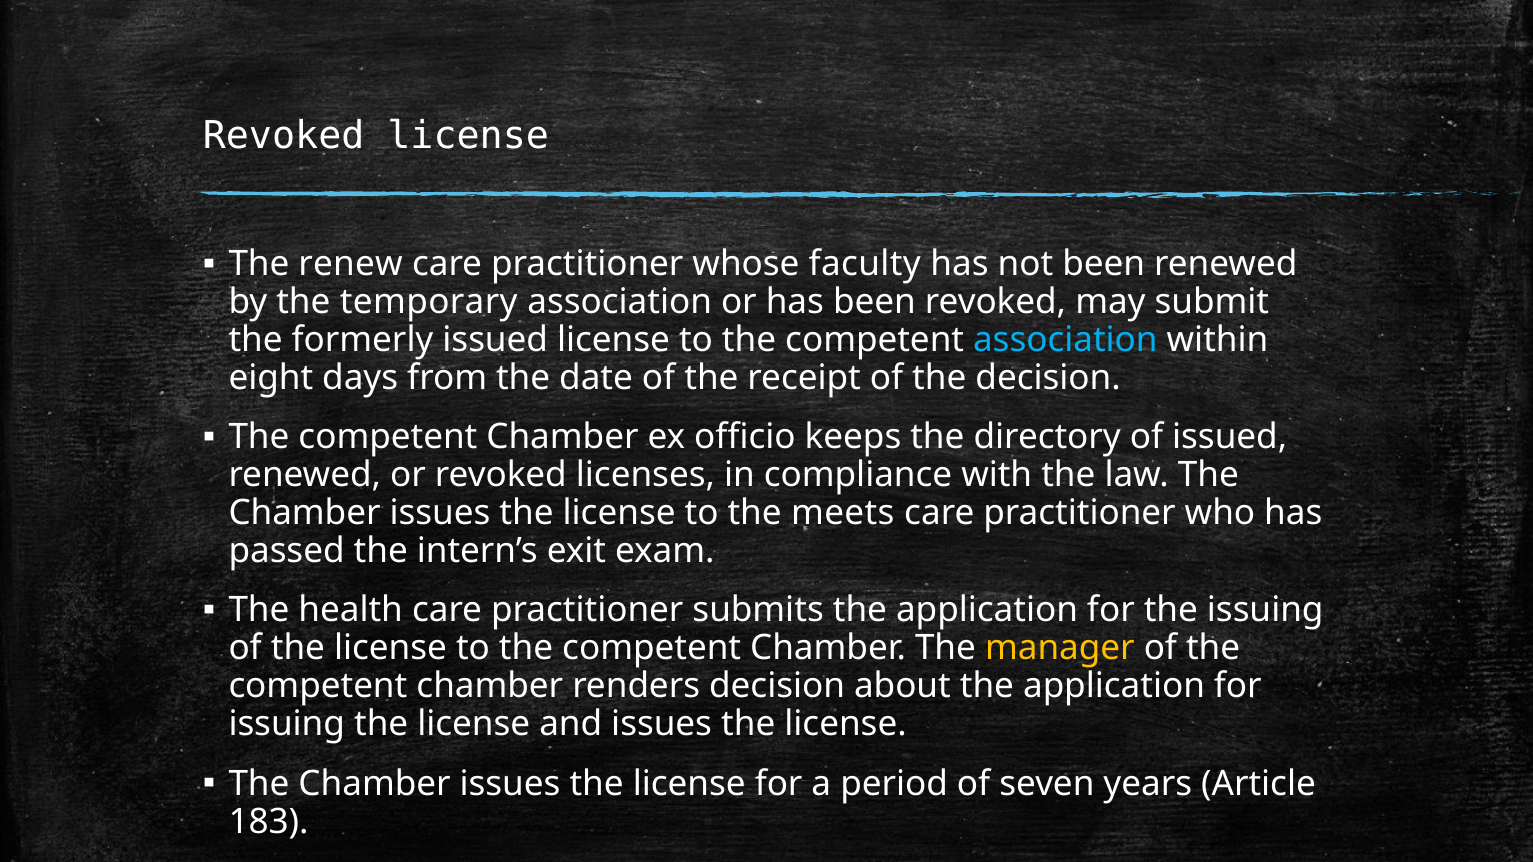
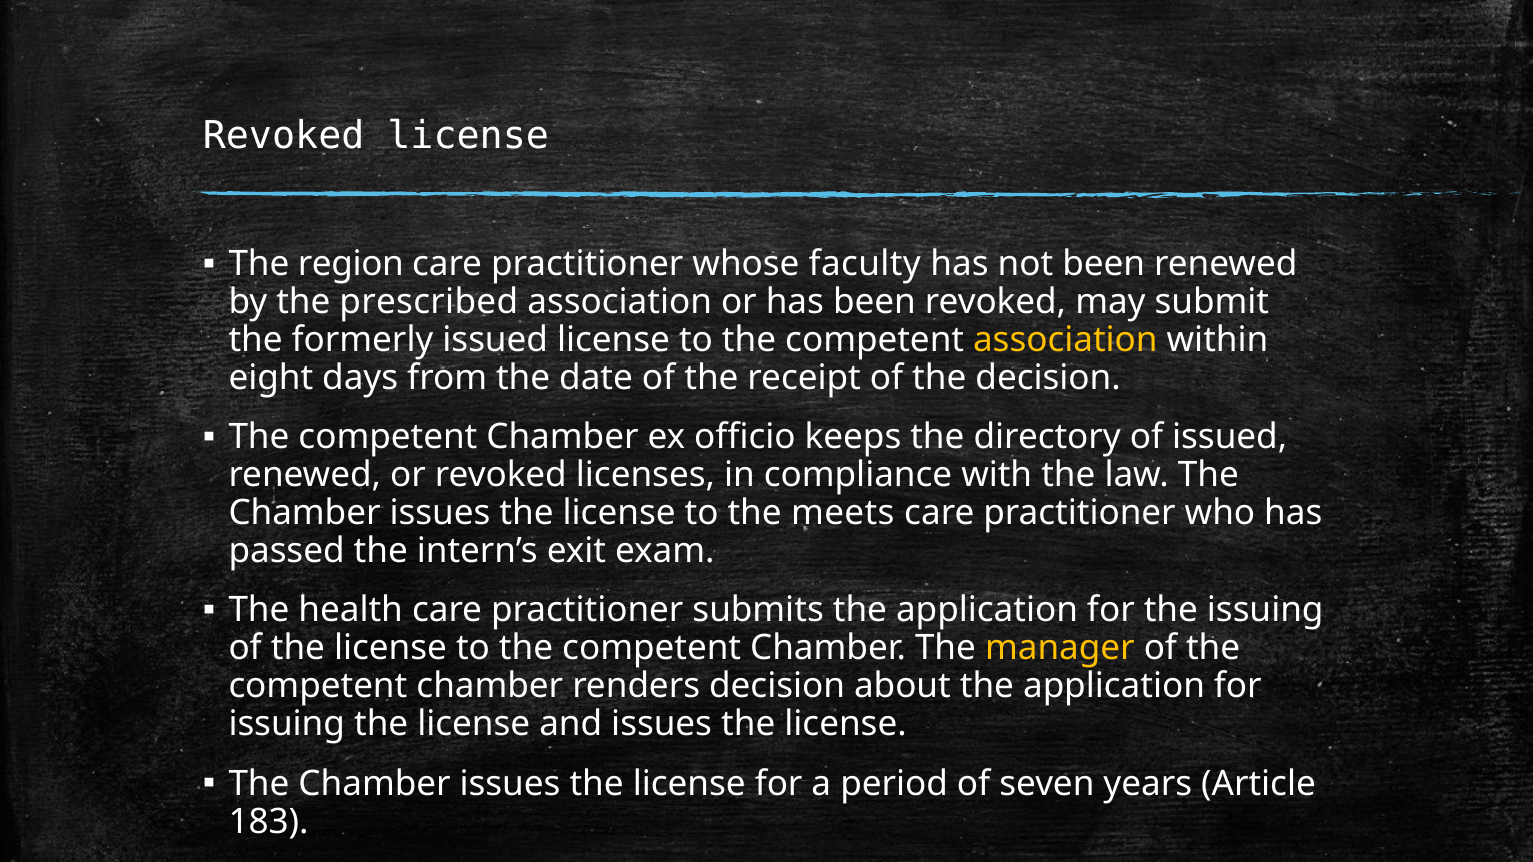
renew: renew -> region
temporary: temporary -> prescribed
association at (1065, 340) colour: light blue -> yellow
